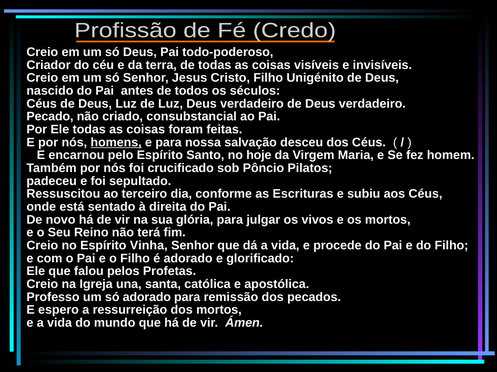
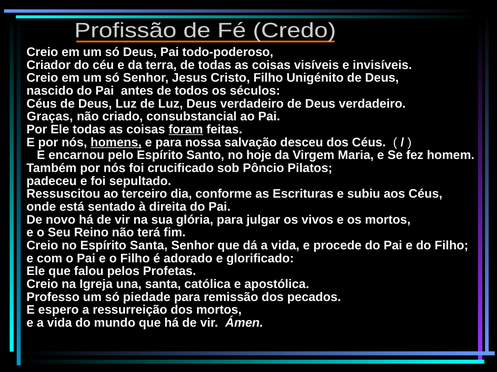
Pecado: Pecado -> Graças
foram underline: none -> present
Espírito Vinha: Vinha -> Santa
só adorado: adorado -> piedade
